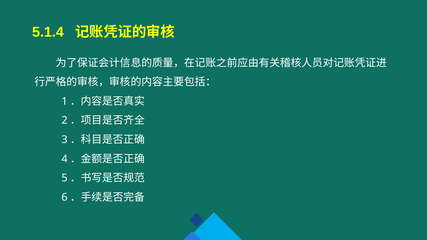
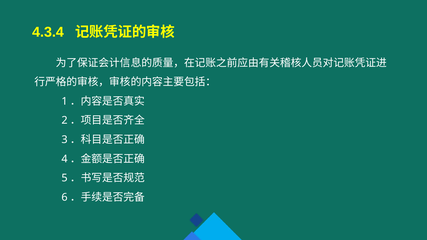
5.1.4: 5.1.4 -> 4.3.4
